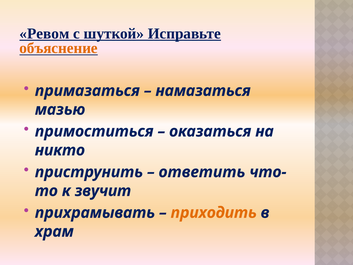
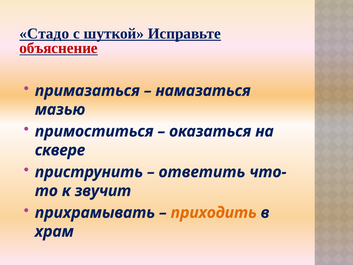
Ревом: Ревом -> Стадо
объяснение colour: orange -> red
никто: никто -> сквере
